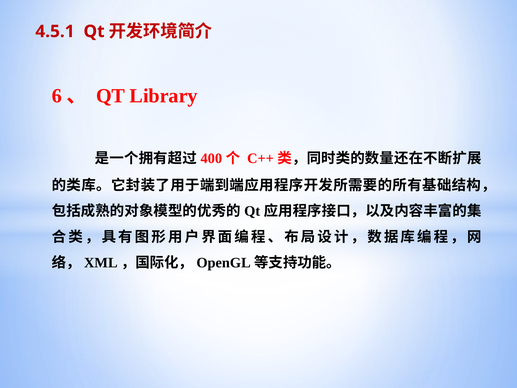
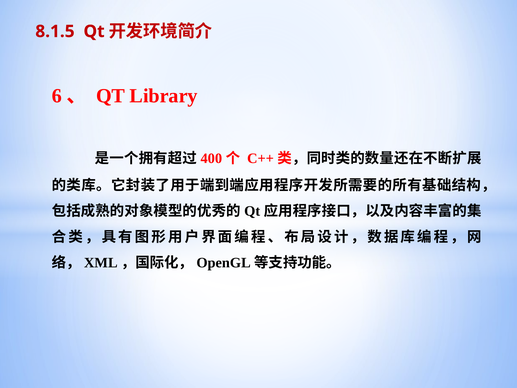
4.5.1: 4.5.1 -> 8.1.5
